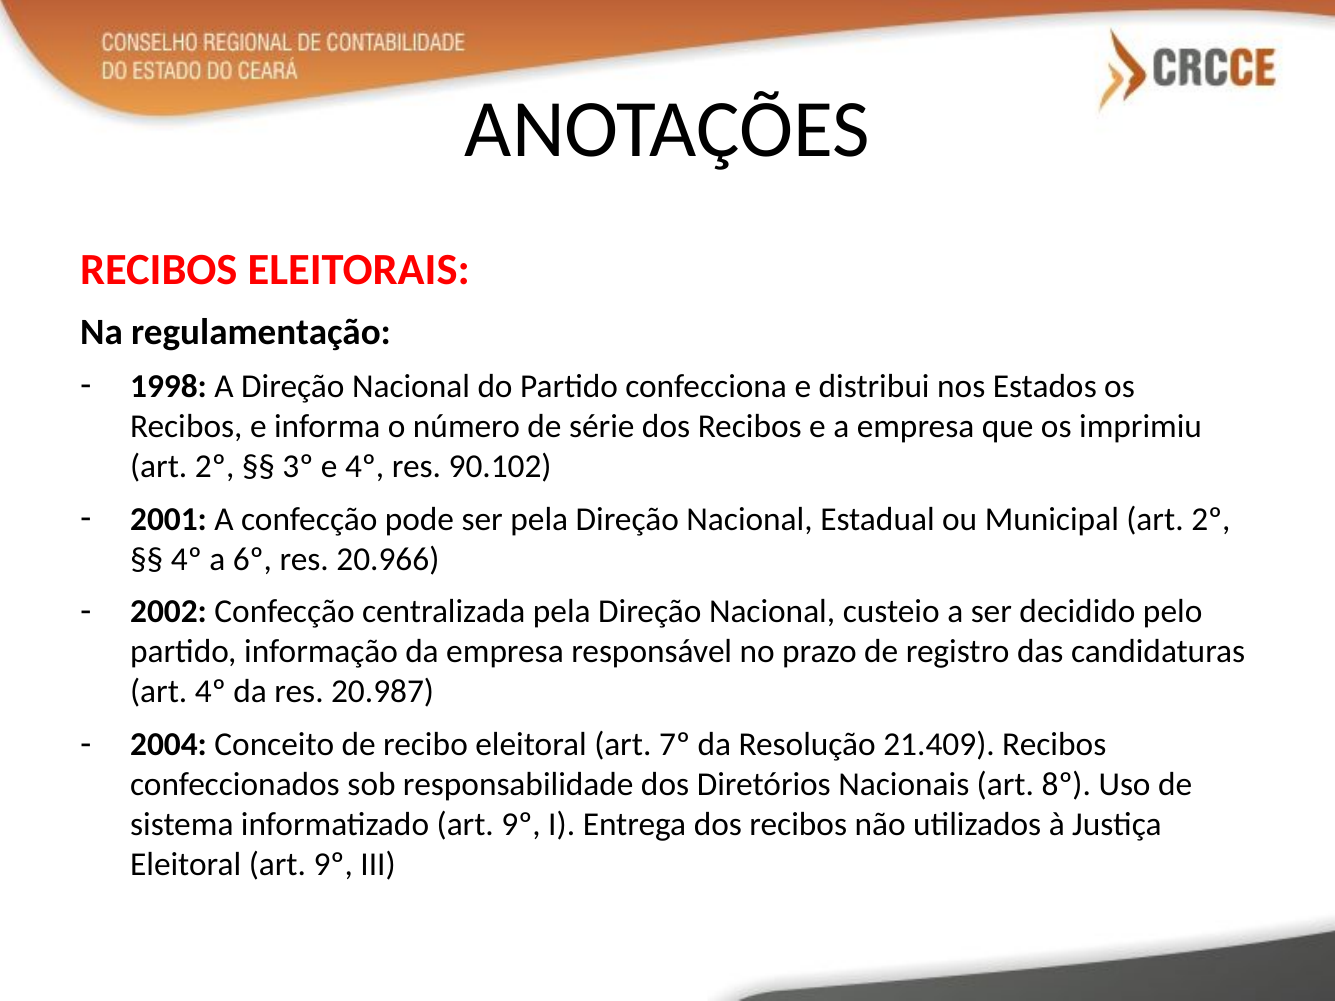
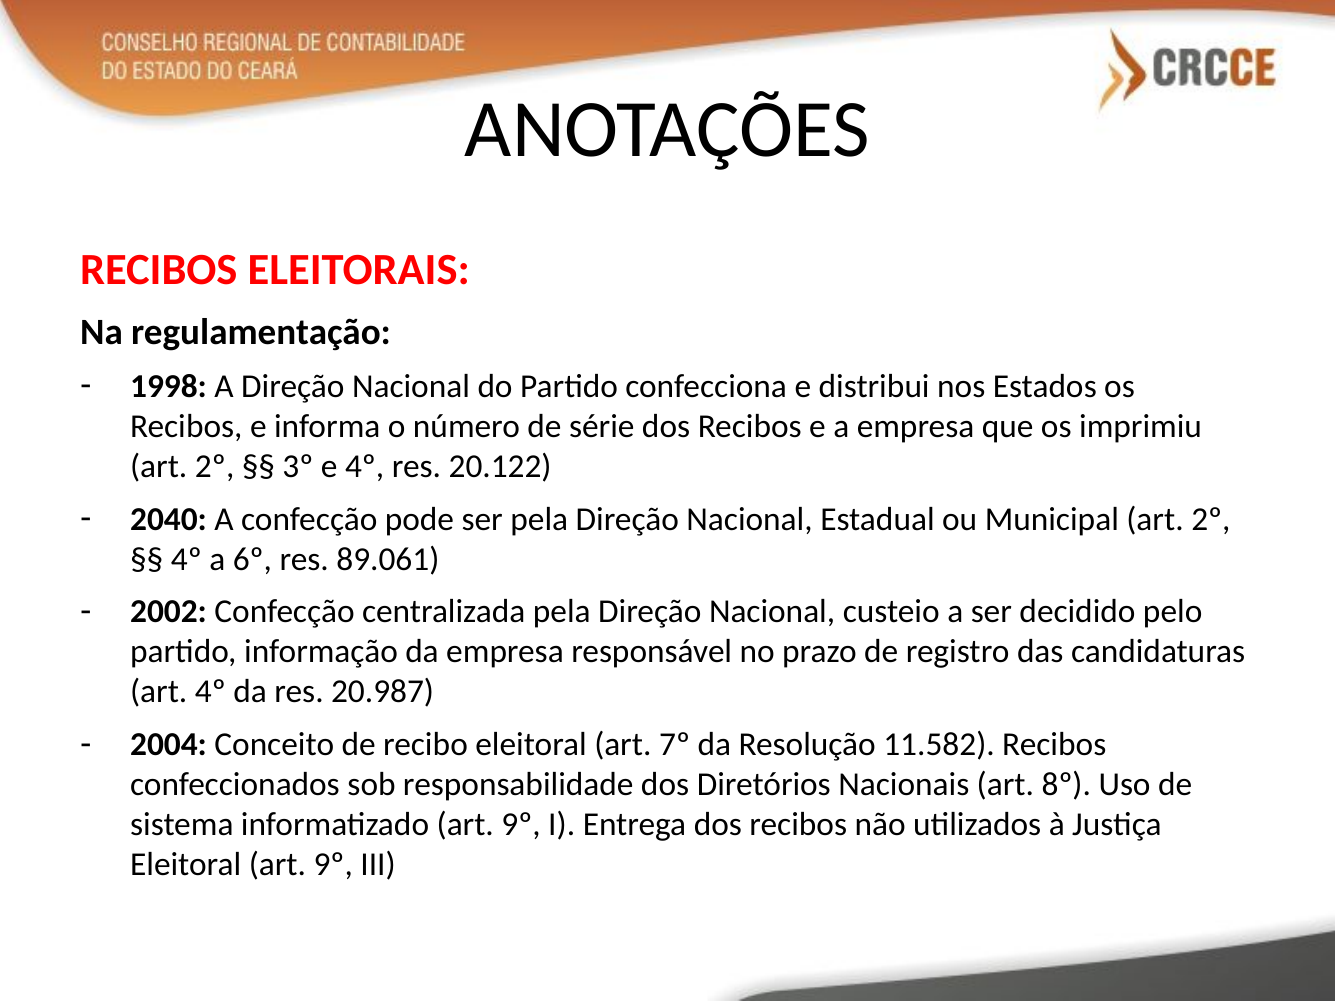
90.102: 90.102 -> 20.122
2001: 2001 -> 2040
20.966: 20.966 -> 89.061
21.409: 21.409 -> 11.582
